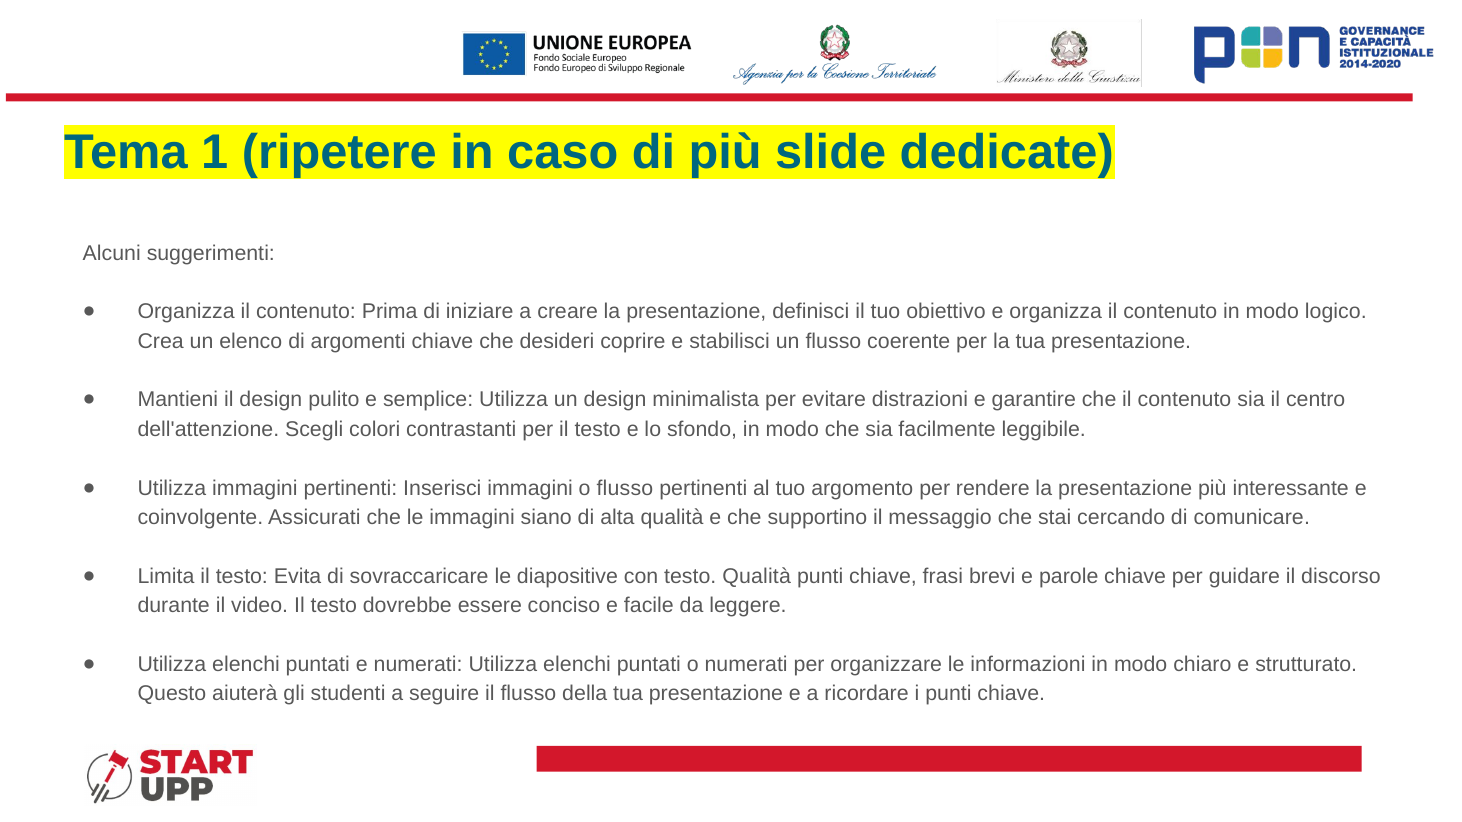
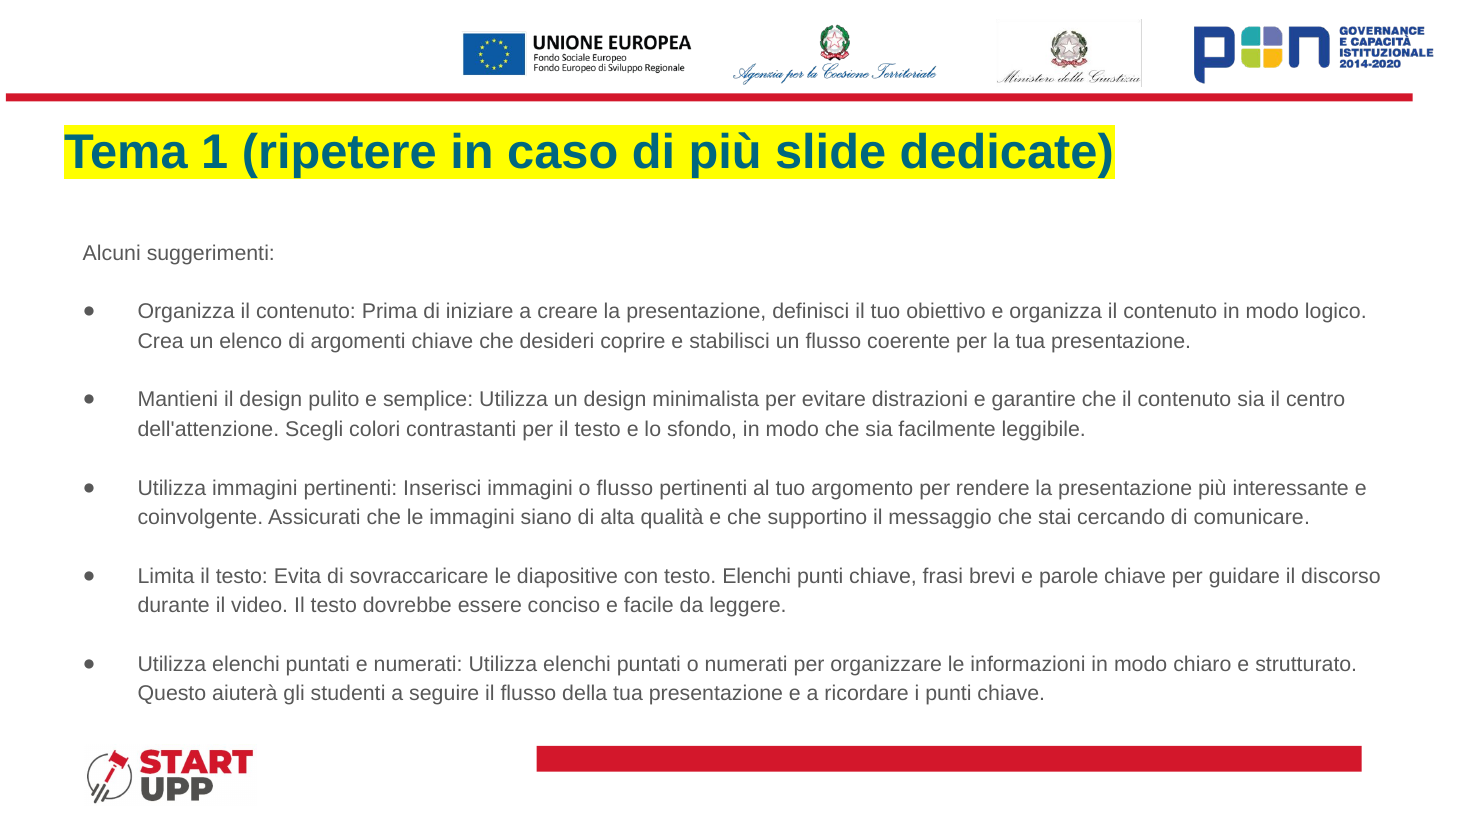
testo Qualità: Qualità -> Elenchi
